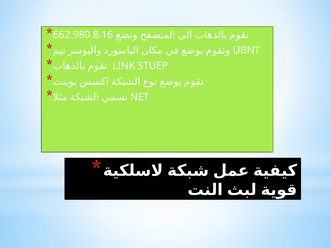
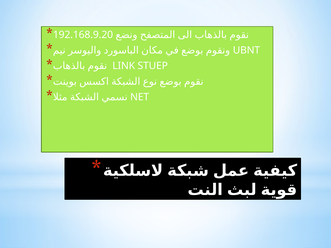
662.980.8.16: 662.980.8.16 -> 192.168.9.20
